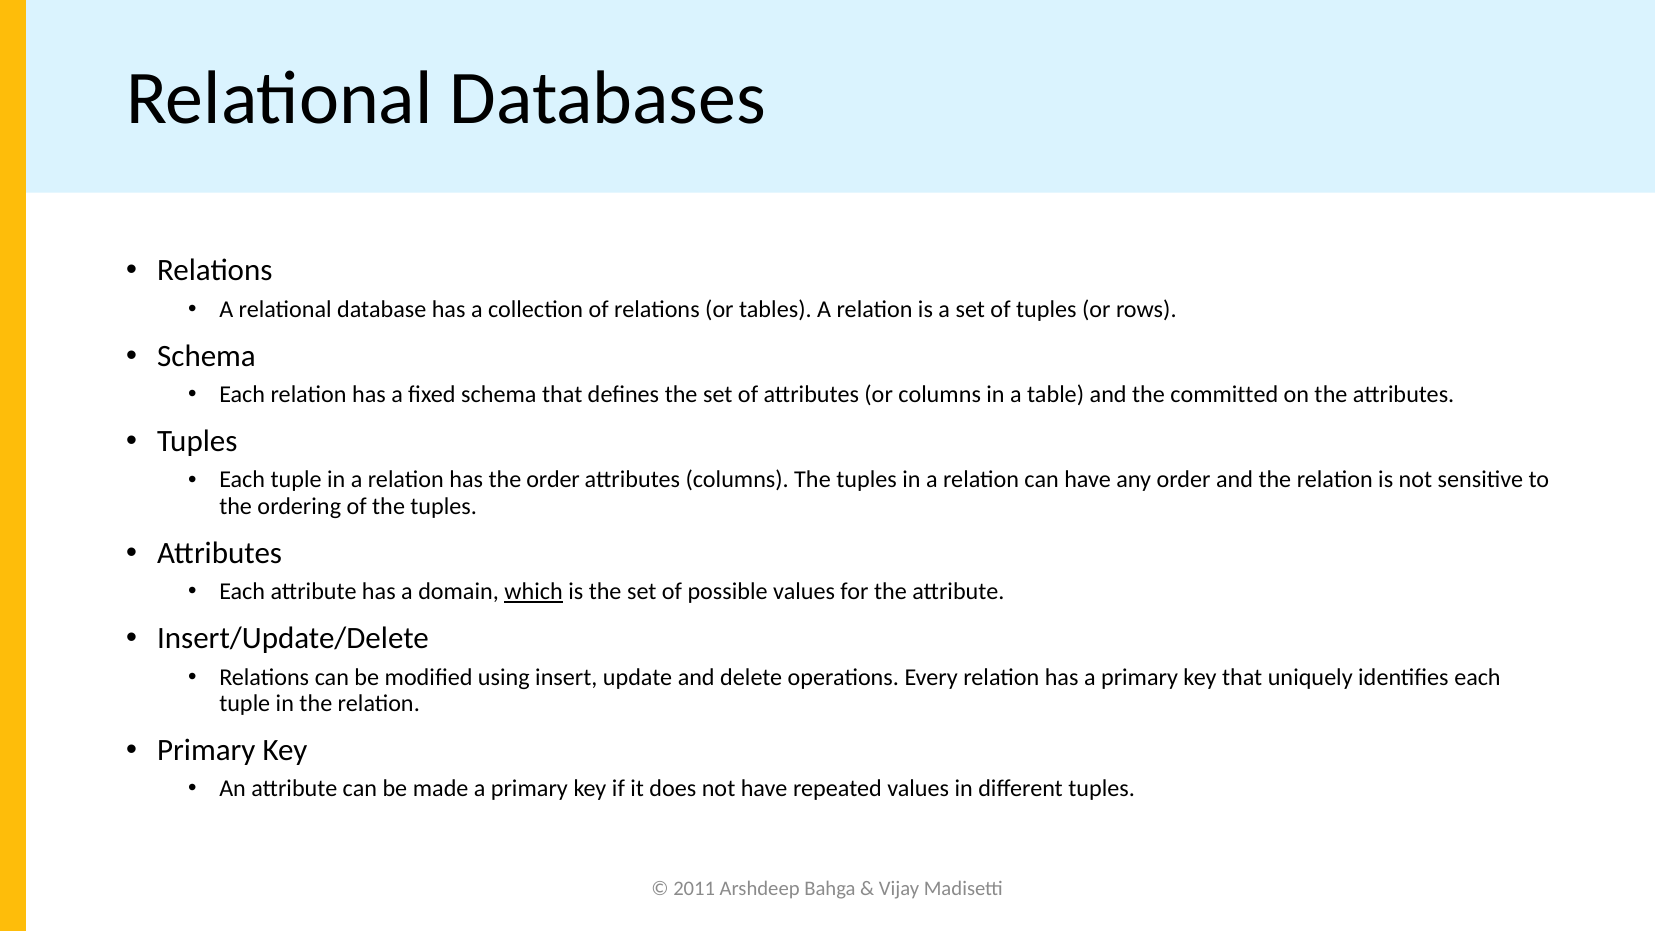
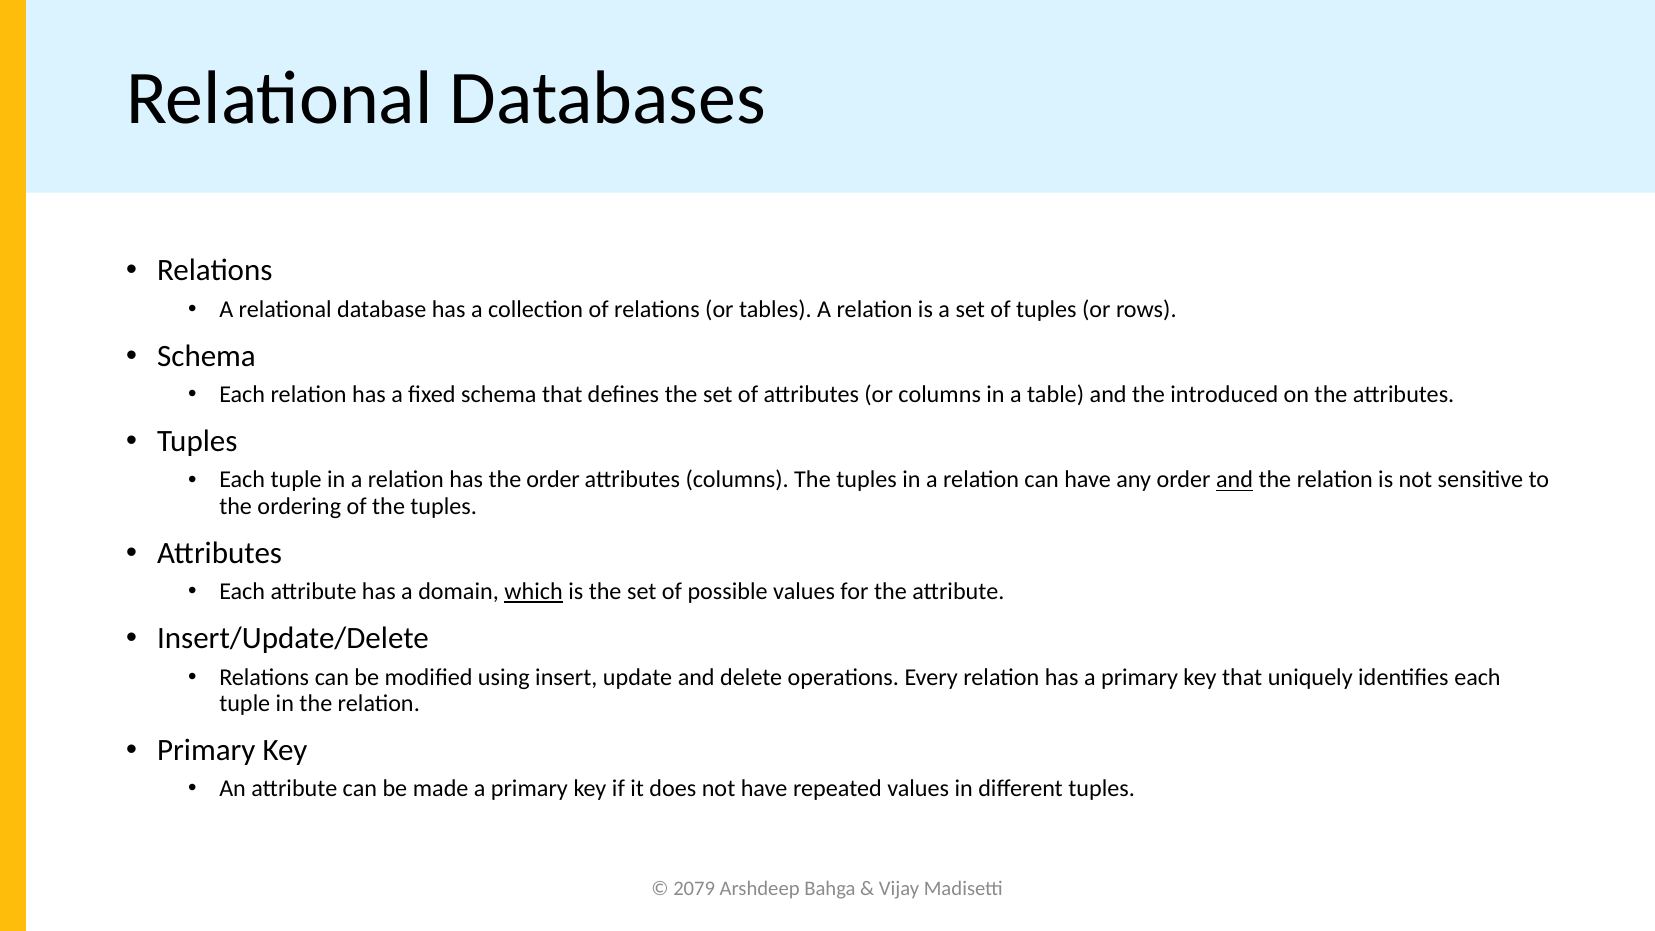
committed: committed -> introduced
and at (1235, 480) underline: none -> present
2011: 2011 -> 2079
